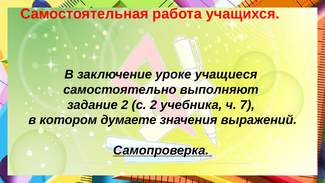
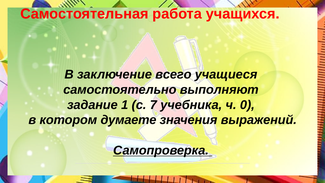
уроке: уроке -> всего
задание 2: 2 -> 1
с 2: 2 -> 7
7: 7 -> 0
